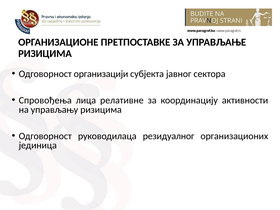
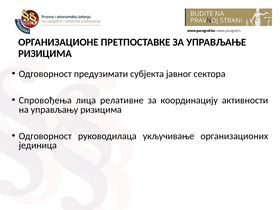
организацији: организацији -> предузимати
резидуалног: резидуалног -> укључивање
